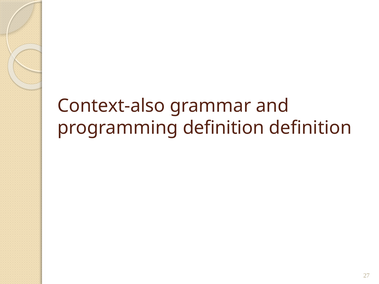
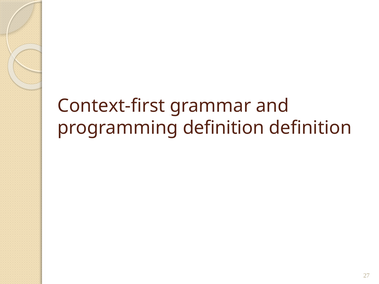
Context-also: Context-also -> Context-first
